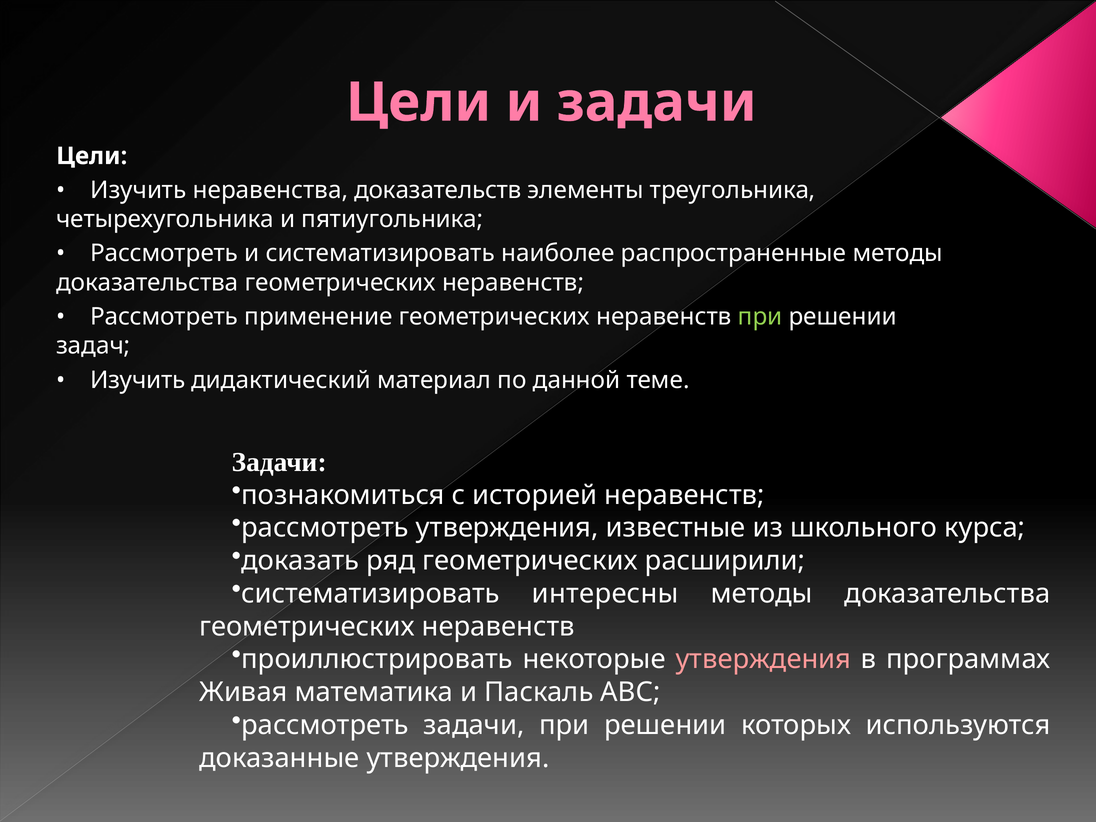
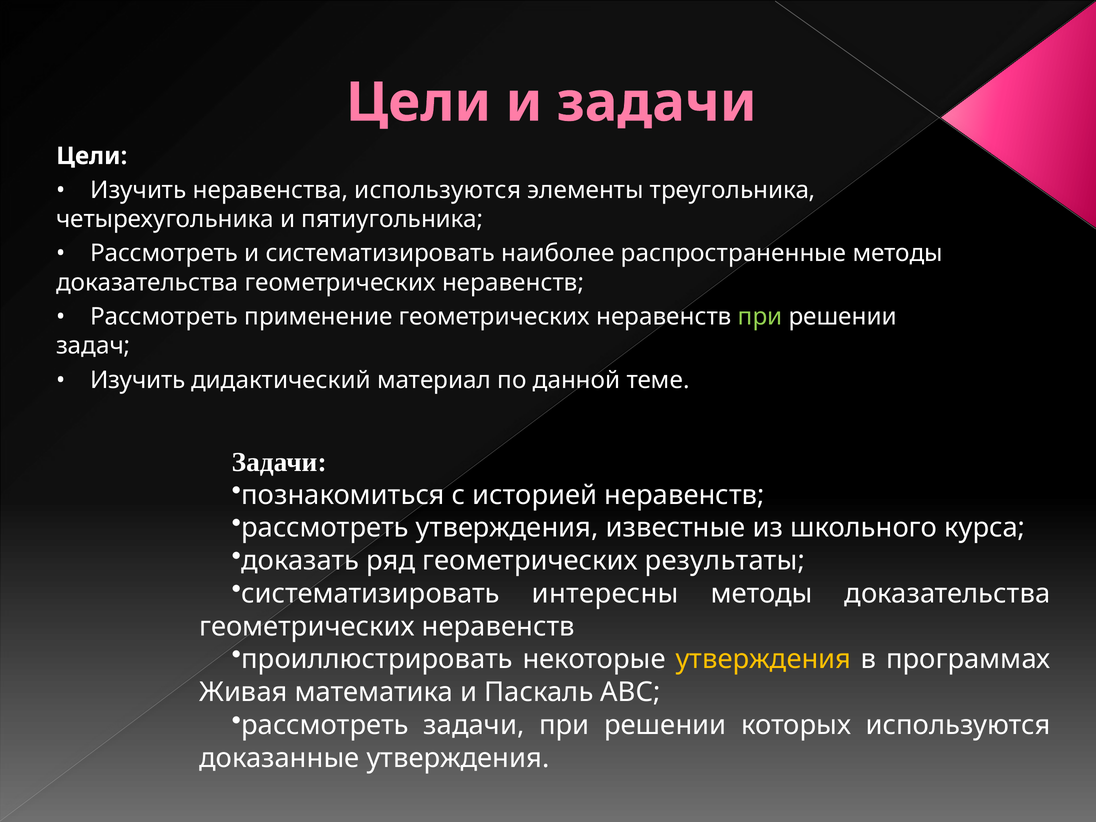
неравенства доказательств: доказательств -> используются
расширили: расширили -> результаты
утверждения at (763, 659) colour: pink -> yellow
